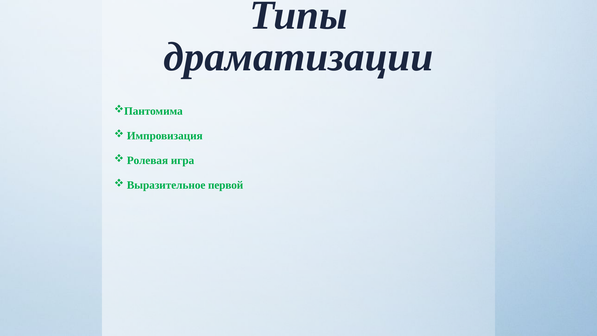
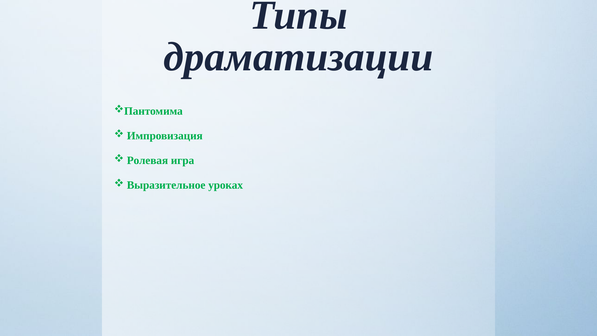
первой: первой -> уроках
